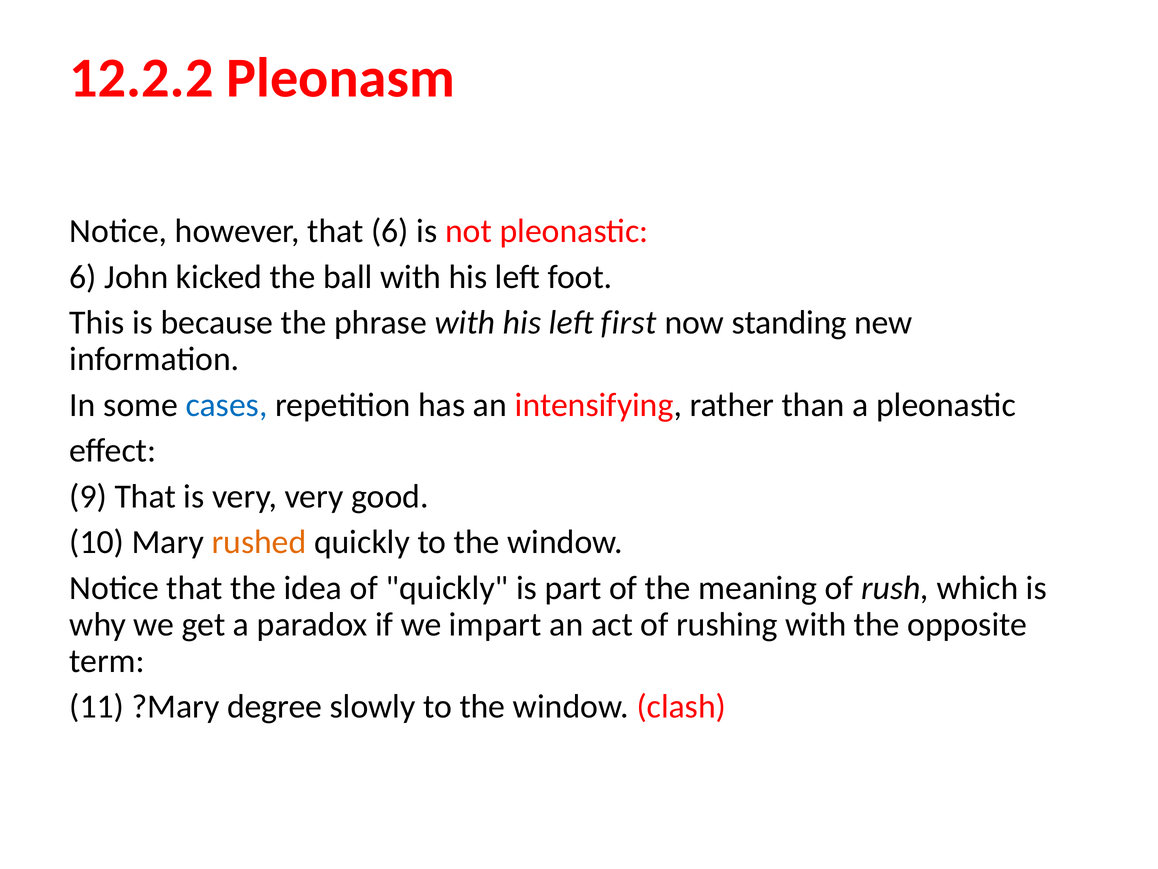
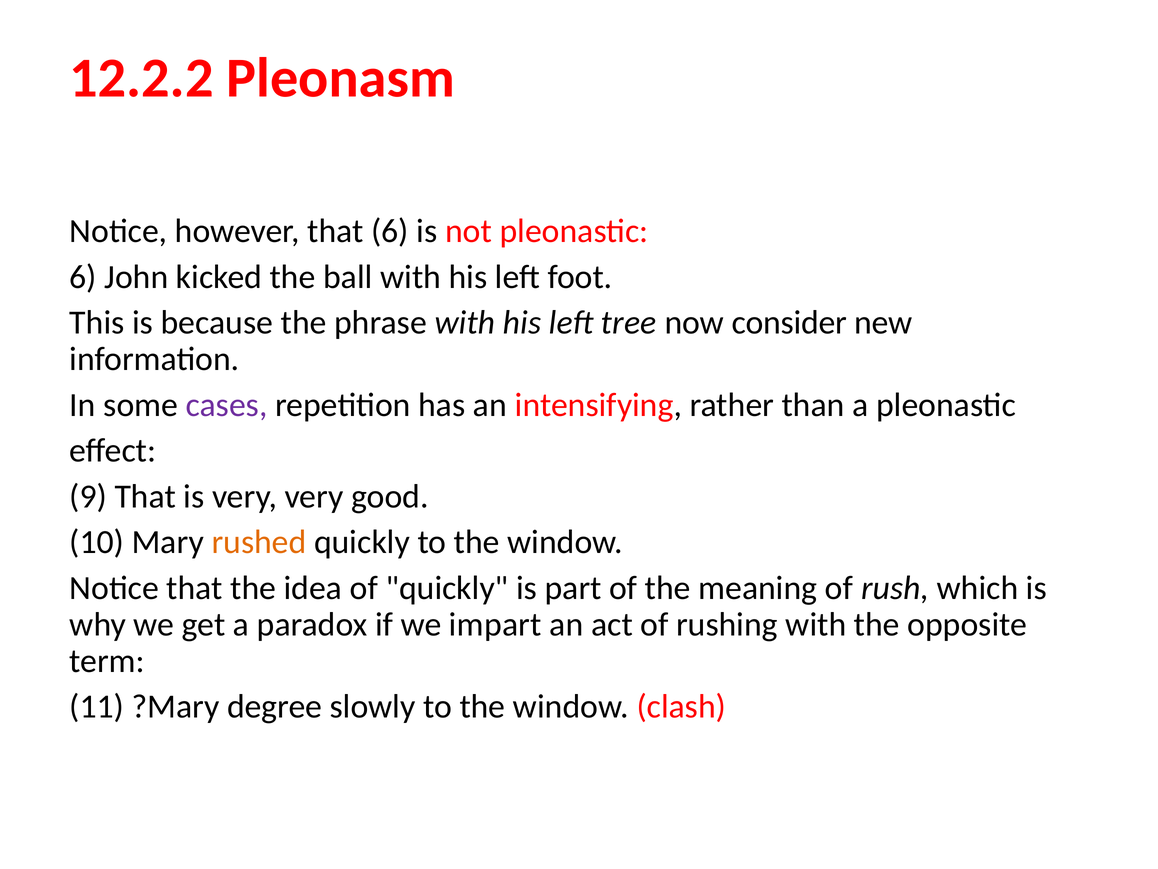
first: first -> tree
standing: standing -> consider
cases colour: blue -> purple
